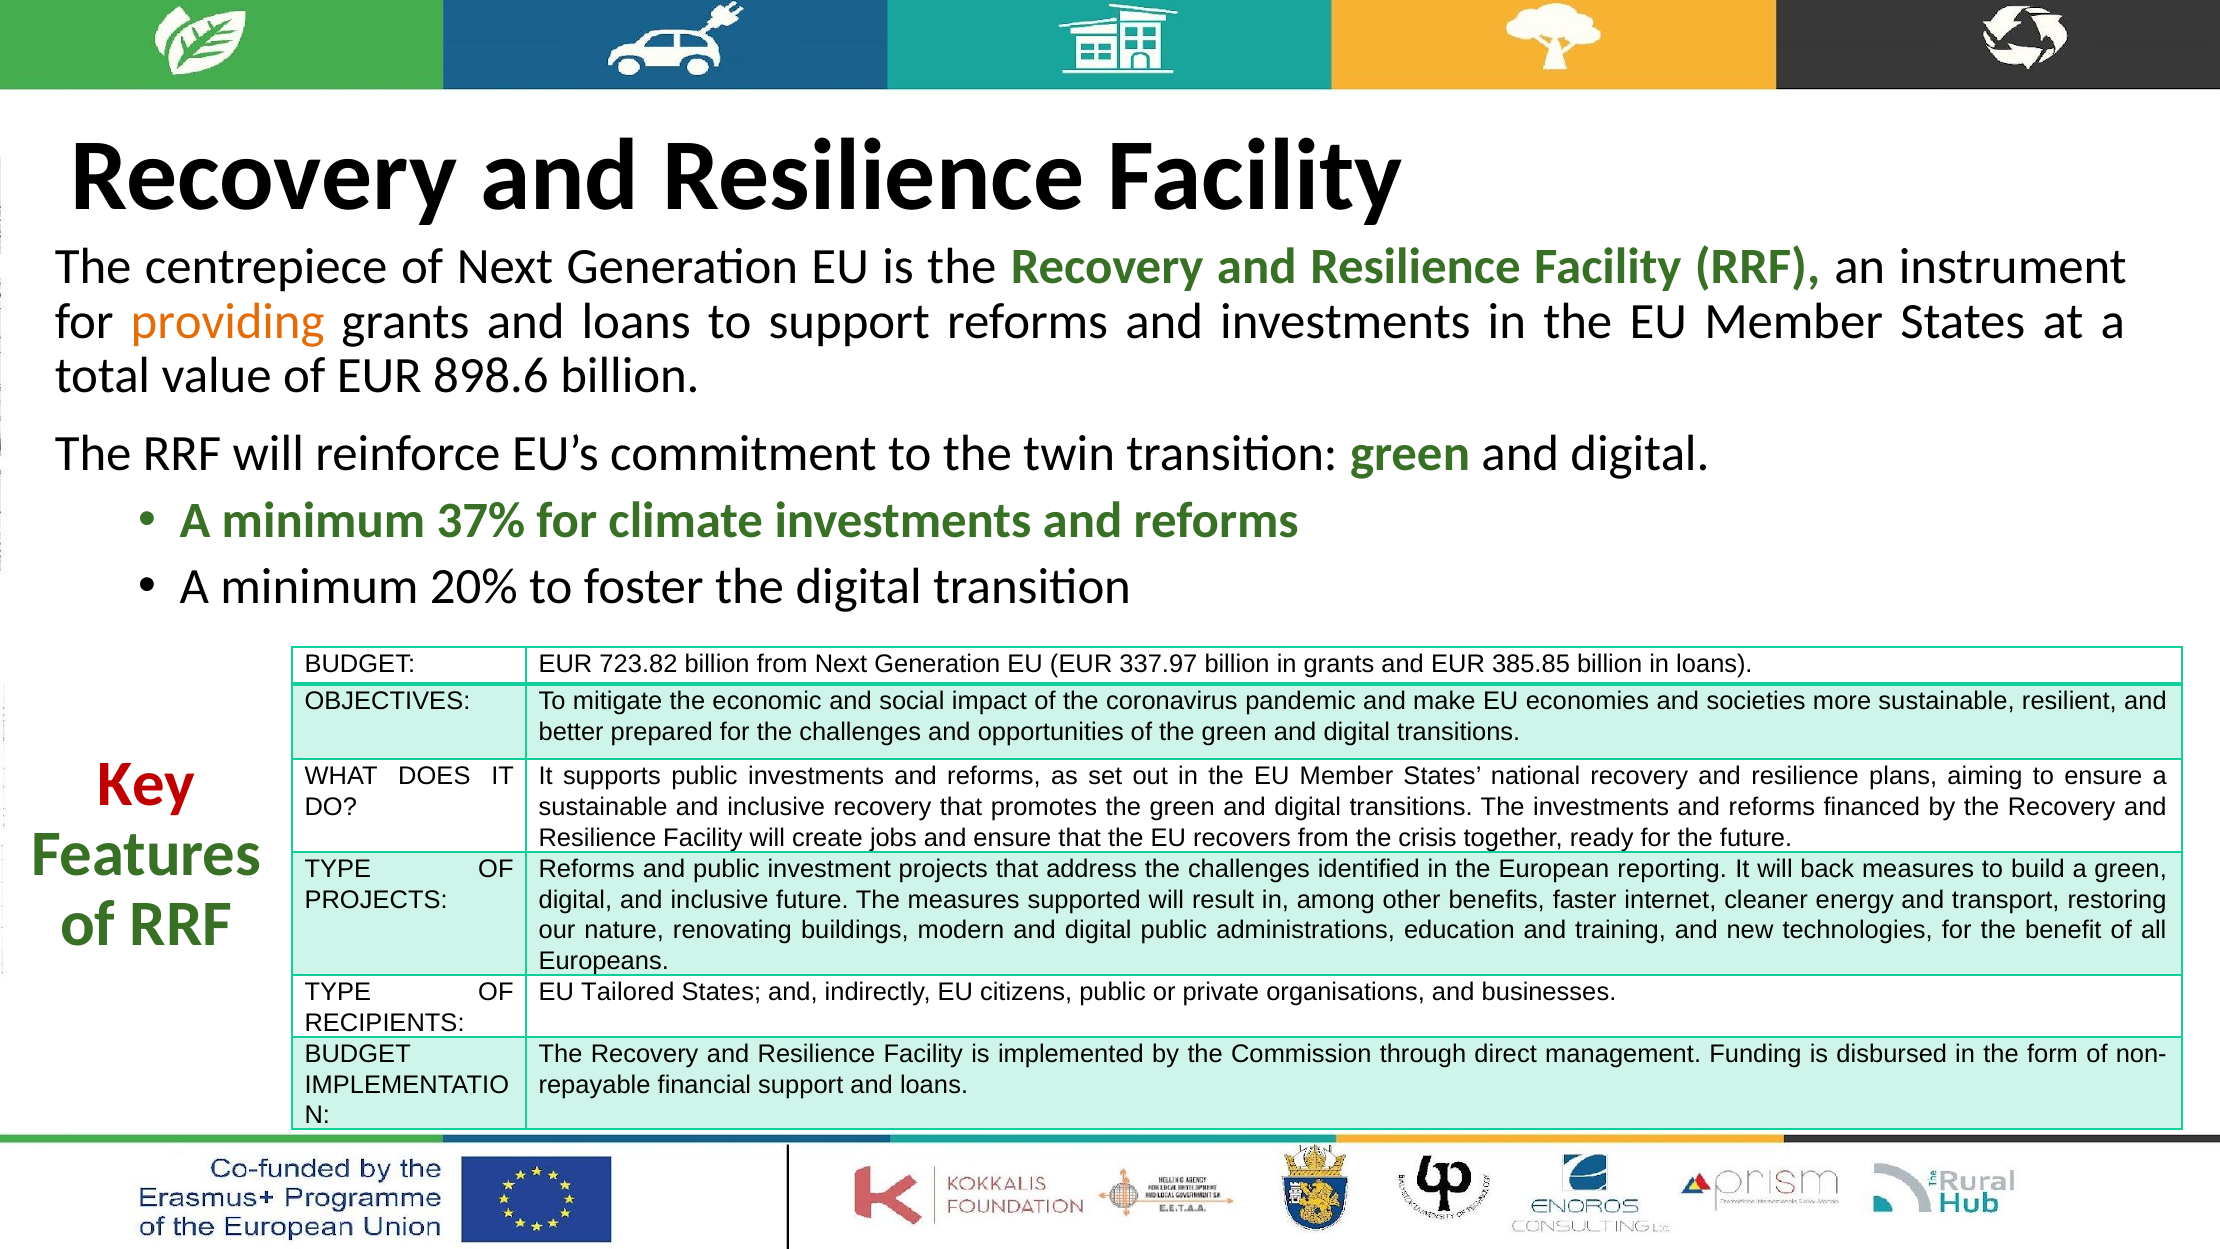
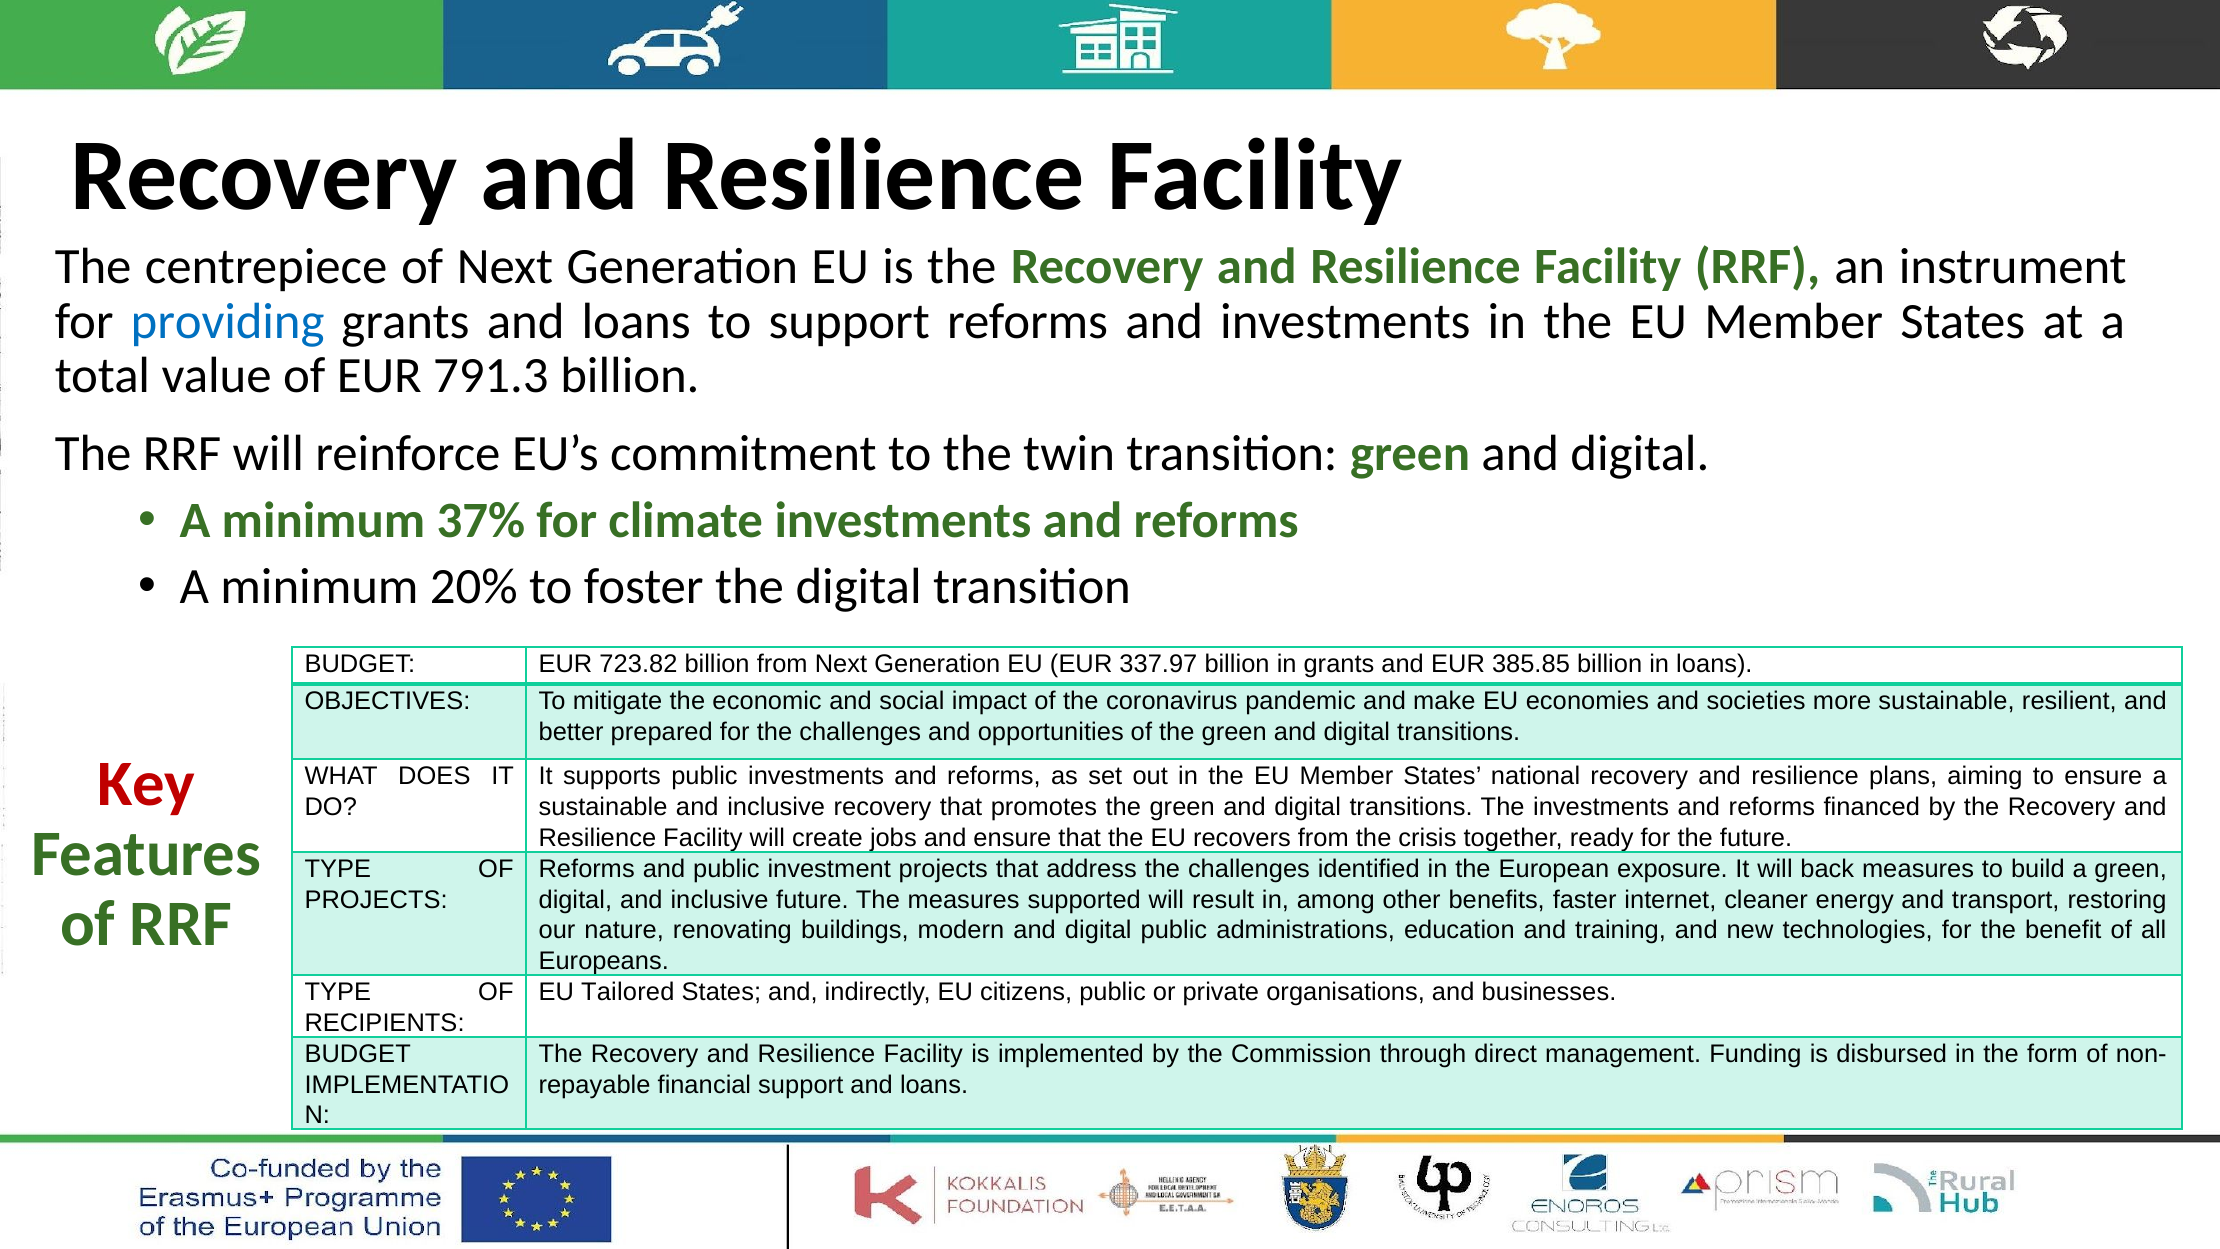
providing colour: orange -> blue
898.6: 898.6 -> 791.3
reporting: reporting -> exposure
